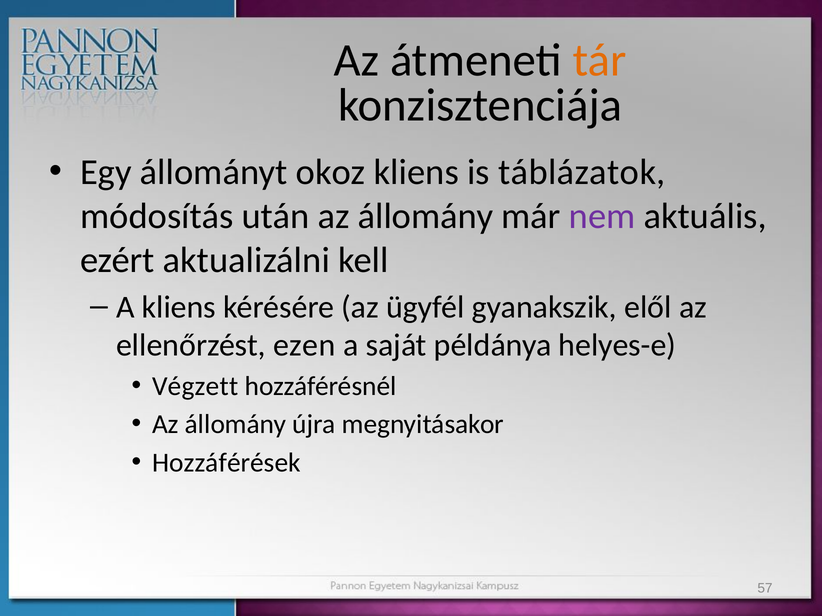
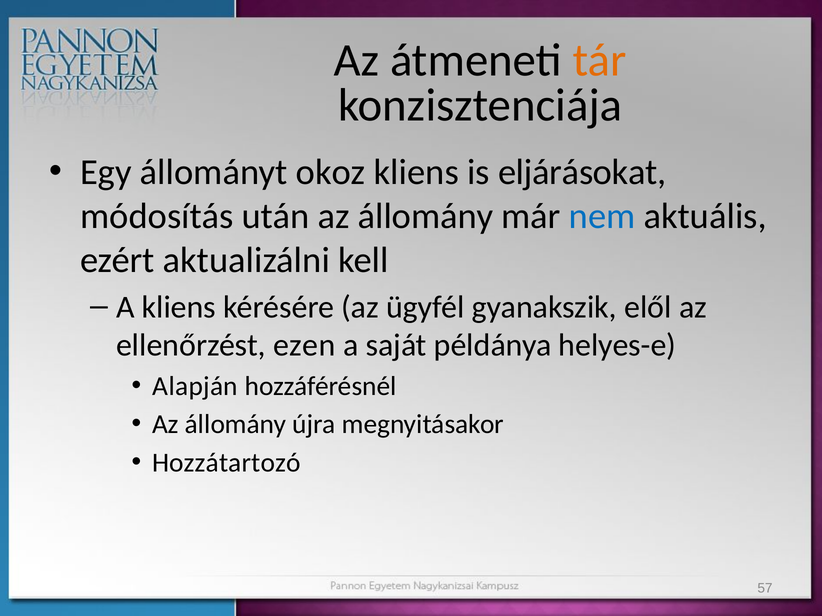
táblázatok: táblázatok -> eljárásokat
nem colour: purple -> blue
Végzett: Végzett -> Alapján
Hozzáférések: Hozzáférések -> Hozzátartozó
